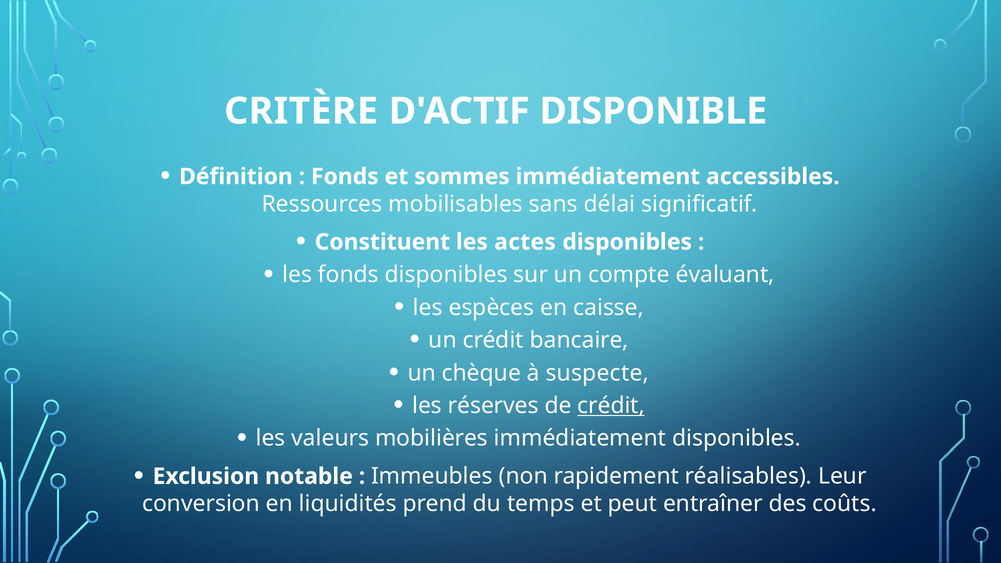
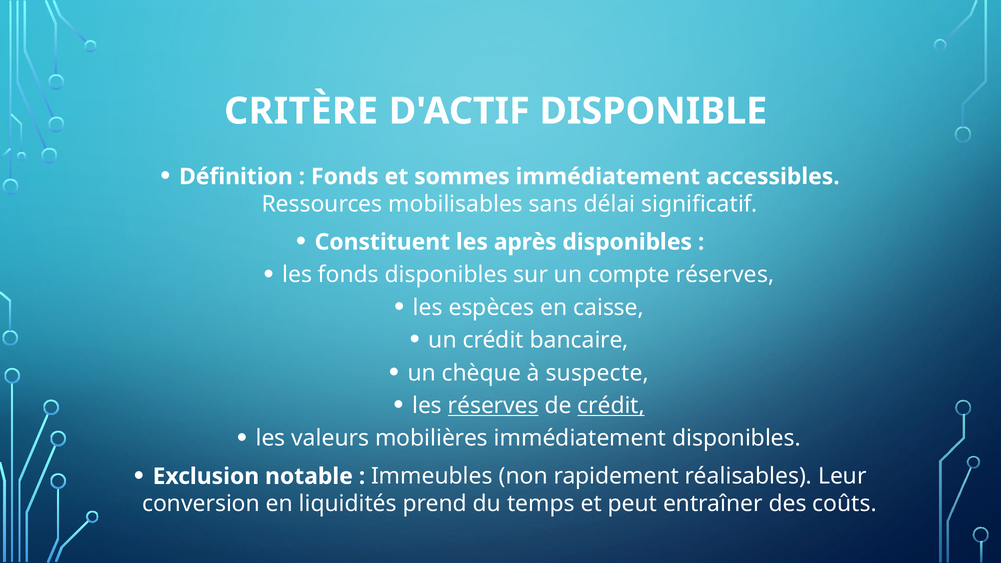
actes: actes -> après
compte évaluant: évaluant -> réserves
réserves at (493, 406) underline: none -> present
